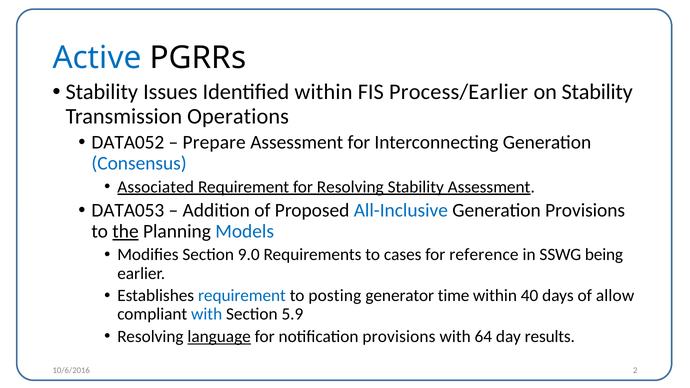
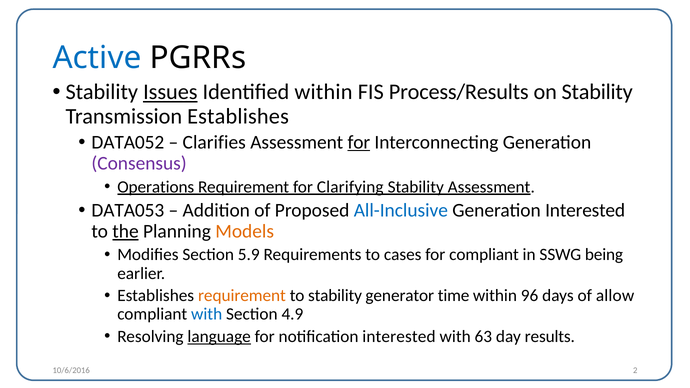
Issues underline: none -> present
Process/Earlier: Process/Earlier -> Process/Results
Transmission Operations: Operations -> Establishes
Prepare: Prepare -> Clarifies
for at (359, 142) underline: none -> present
Consensus colour: blue -> purple
Associated: Associated -> Operations
for Resolving: Resolving -> Clarifying
Generation Provisions: Provisions -> Interested
Models colour: blue -> orange
9.0: 9.0 -> 5.9
for reference: reference -> compliant
requirement at (242, 296) colour: blue -> orange
to posting: posting -> stability
40: 40 -> 96
5.9: 5.9 -> 4.9
notification provisions: provisions -> interested
64: 64 -> 63
